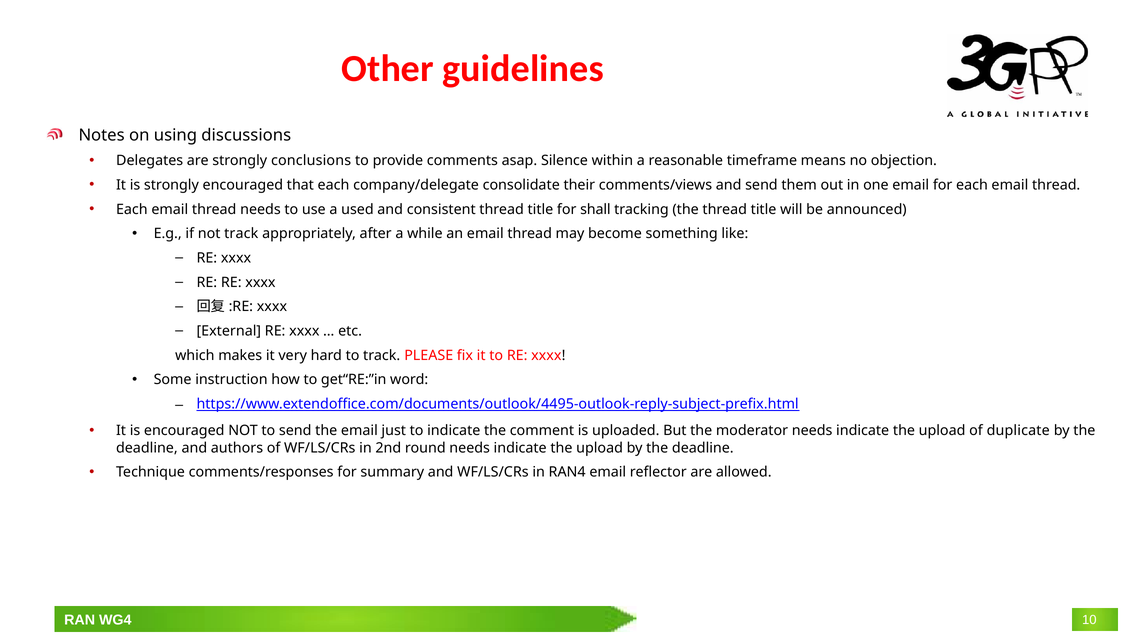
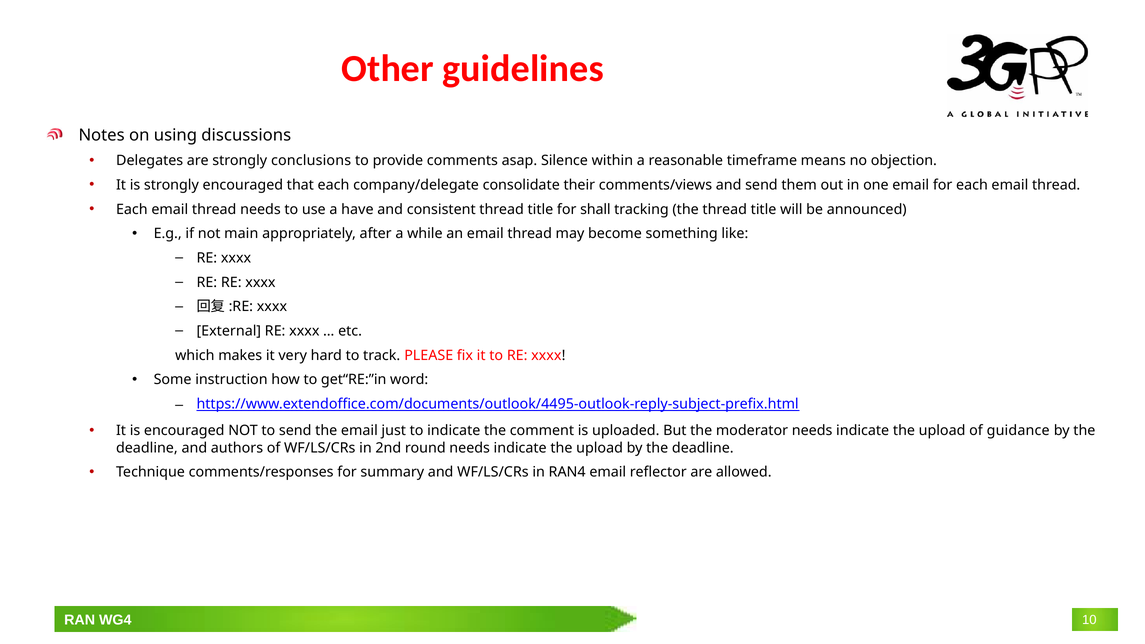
used: used -> have
not track: track -> main
duplicate: duplicate -> guidance
